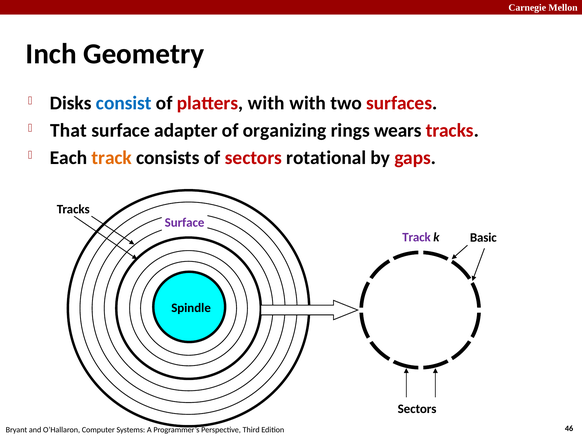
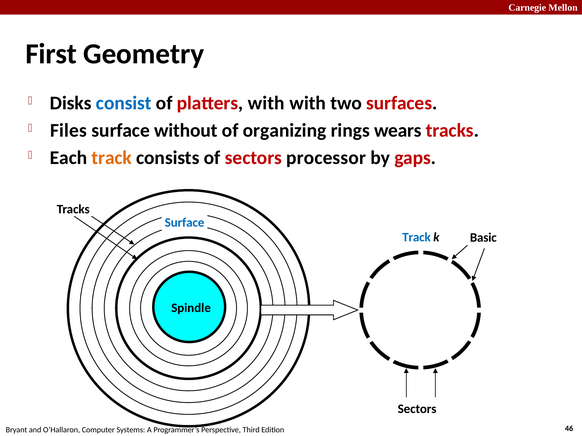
Inch: Inch -> First
That: That -> Files
adapter: adapter -> without
rotational: rotational -> processor
Surface at (185, 223) colour: purple -> blue
Track at (416, 237) colour: purple -> blue
